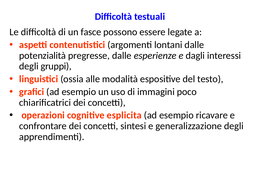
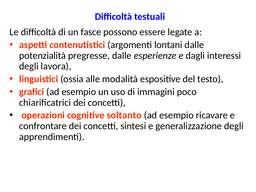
gruppi: gruppi -> lavora
esplicita: esplicita -> soltanto
